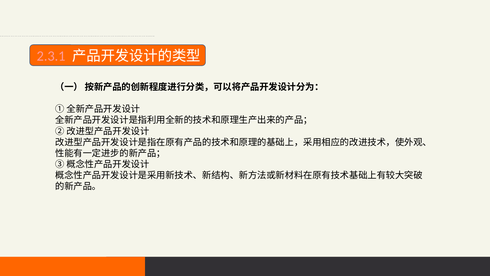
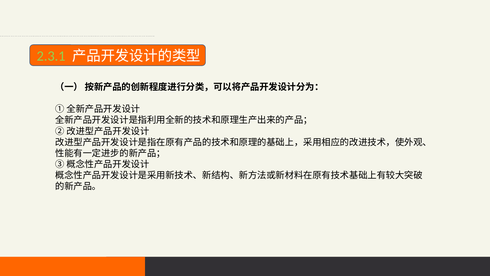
2.3.1 colour: pink -> light green
